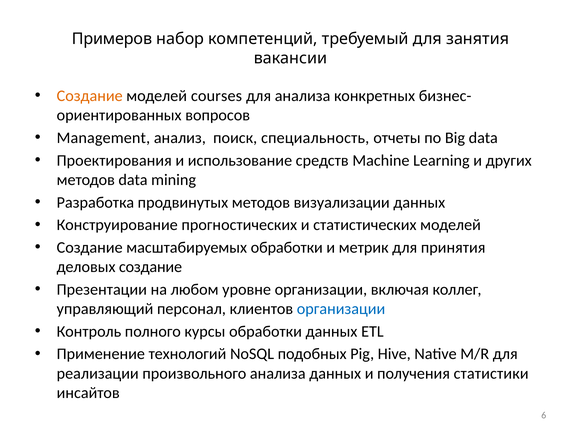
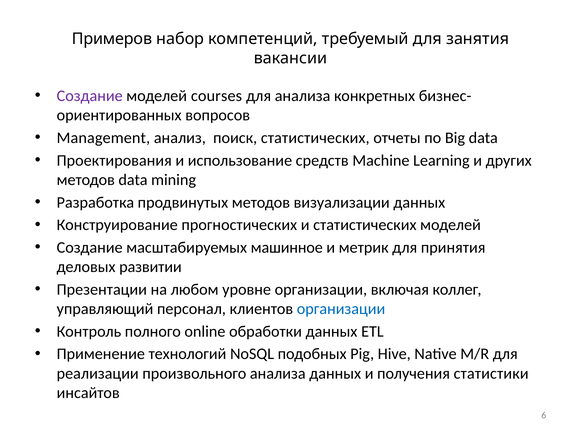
Создание at (90, 96) colour: orange -> purple
поиск специальность: специальность -> статистических
масштабируемых обработки: обработки -> машинное
деловых создание: создание -> развитии
курсы: курсы -> online
